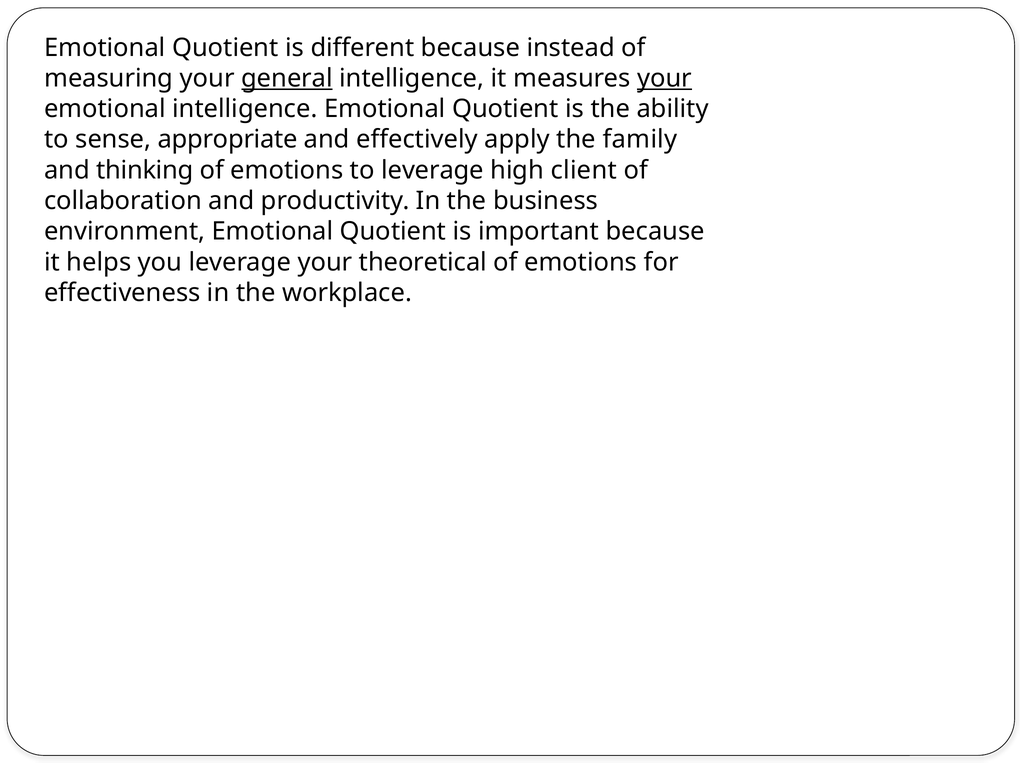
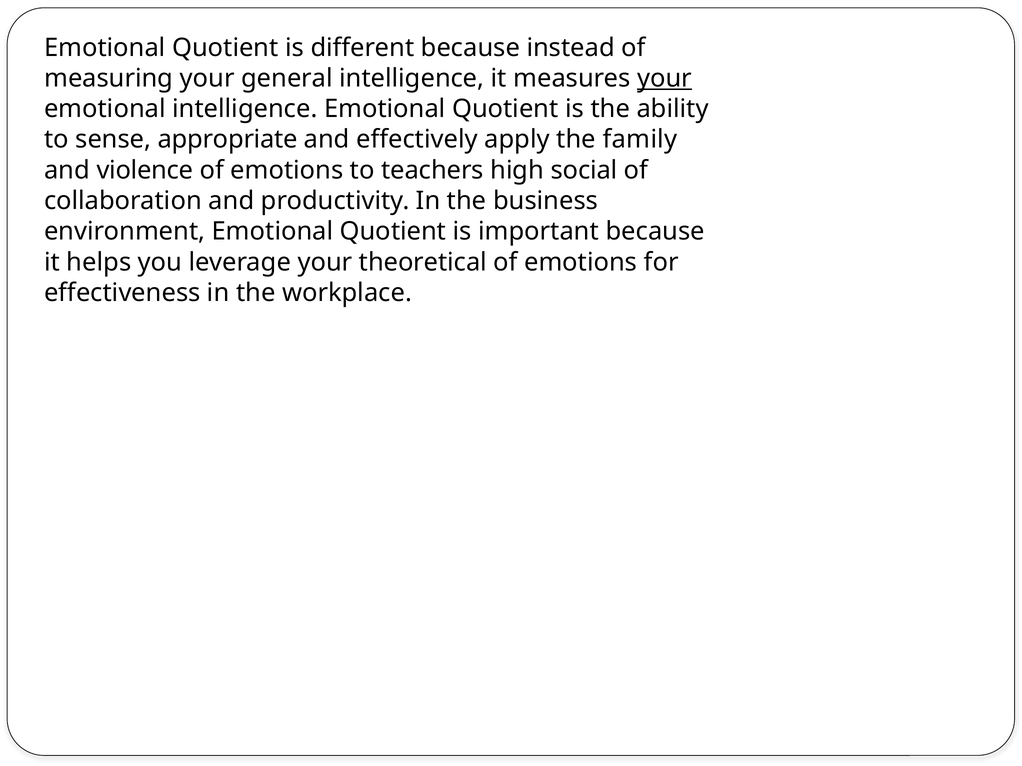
general underline: present -> none
thinking: thinking -> violence
to leverage: leverage -> teachers
client: client -> social
